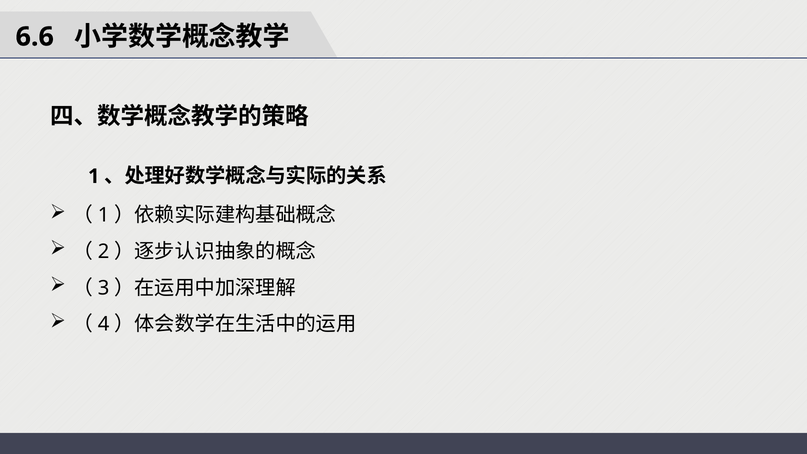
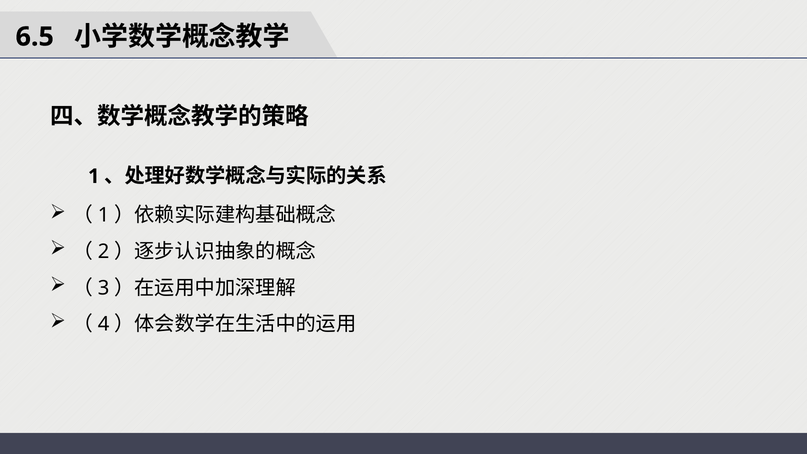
6.6: 6.6 -> 6.5
